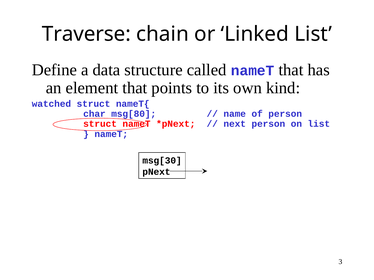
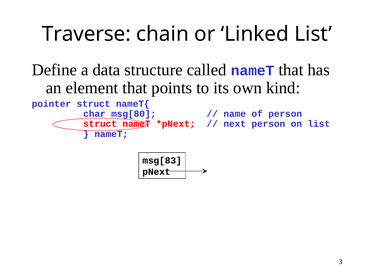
watched: watched -> pointer
msg[30: msg[30 -> msg[83
